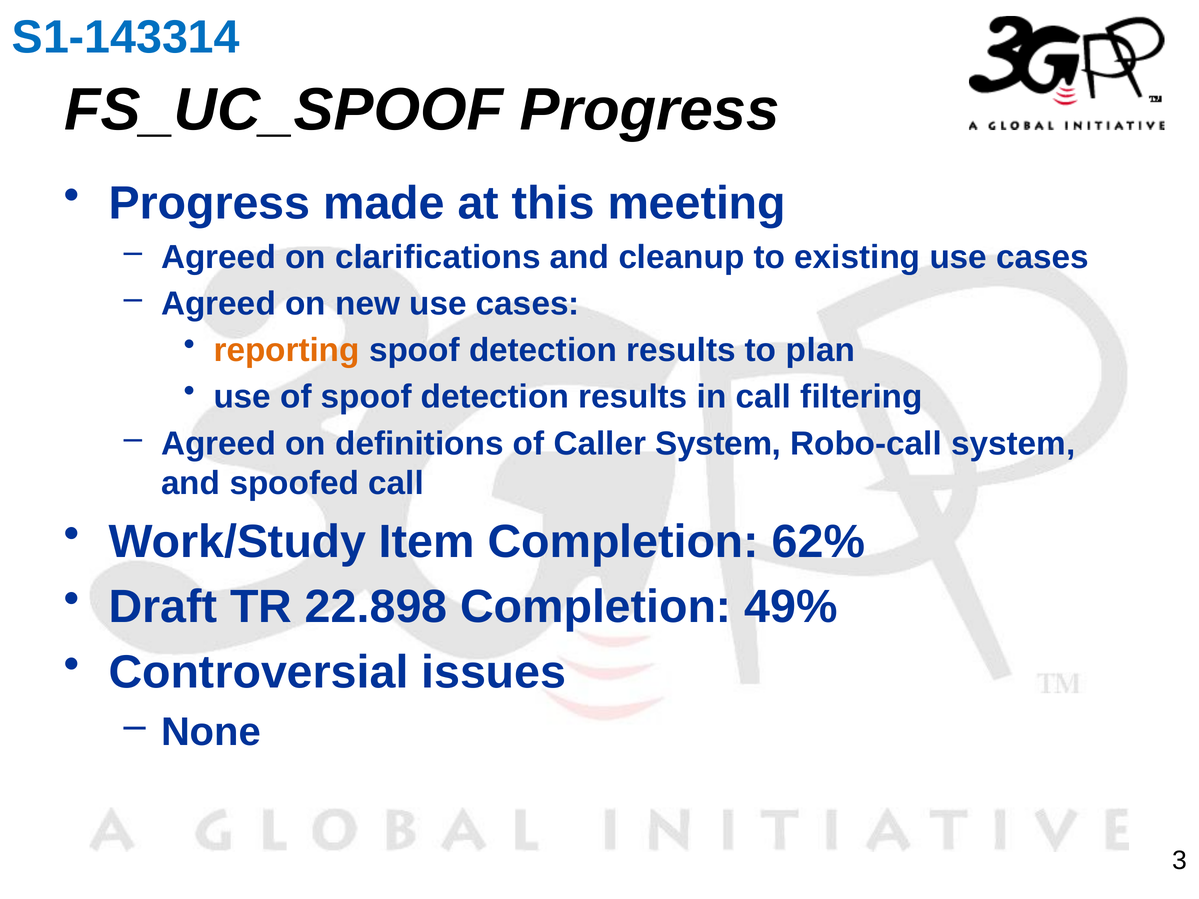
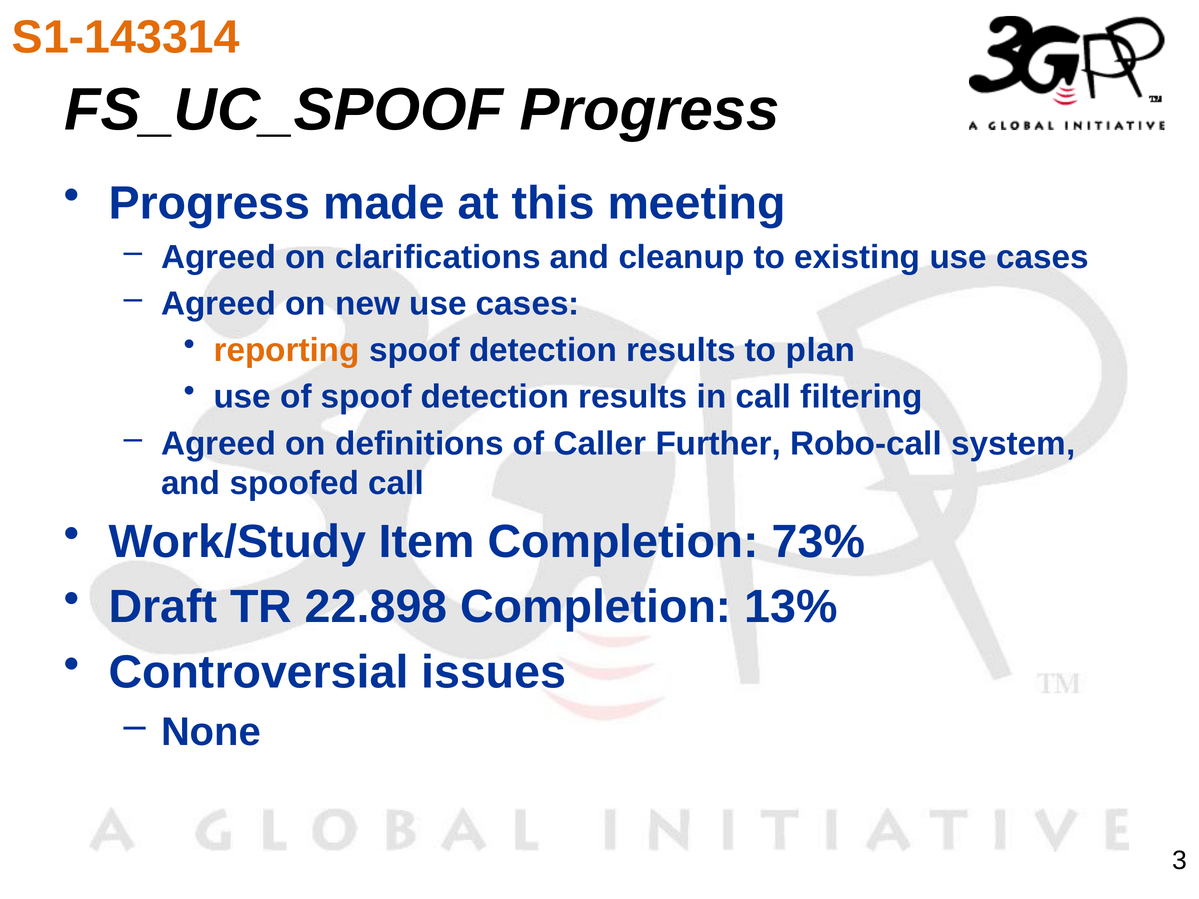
S1-143314 colour: blue -> orange
Caller System: System -> Further
62%: 62% -> 73%
49%: 49% -> 13%
